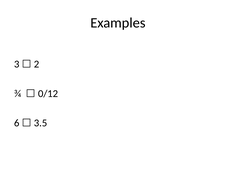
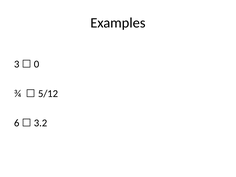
2: 2 -> 0
0/12: 0/12 -> 5/12
3.5: 3.5 -> 3.2
